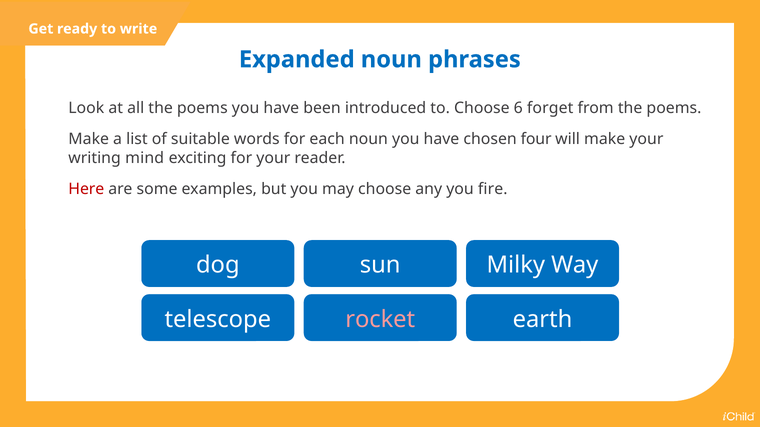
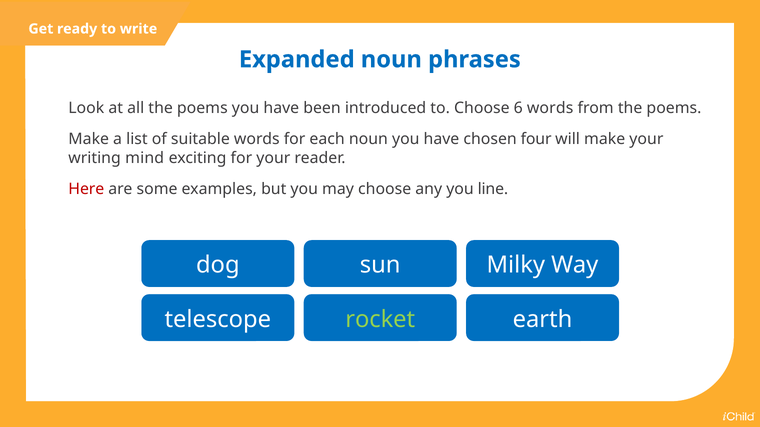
6 forget: forget -> words
fire: fire -> line
rocket colour: pink -> light green
